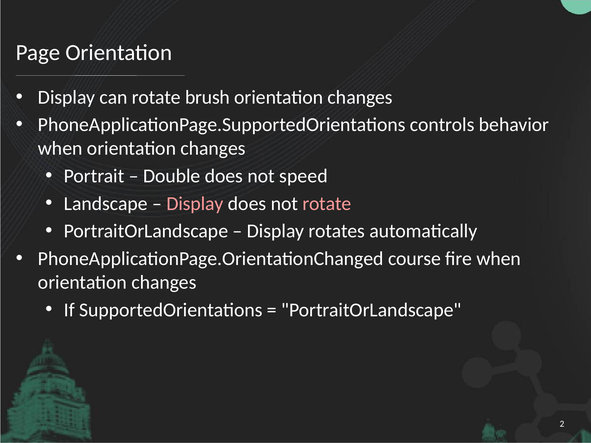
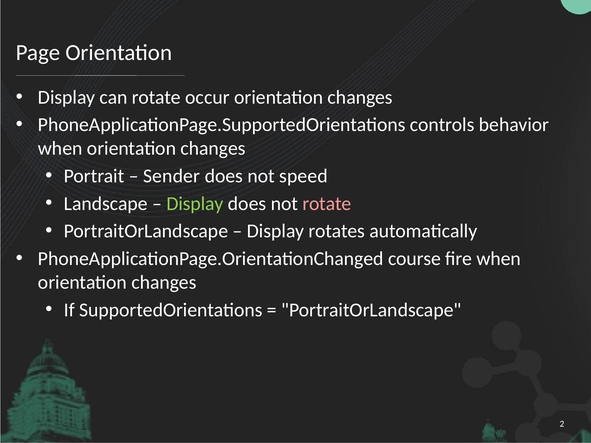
brush: brush -> occur
Double: Double -> Sender
Display at (195, 204) colour: pink -> light green
